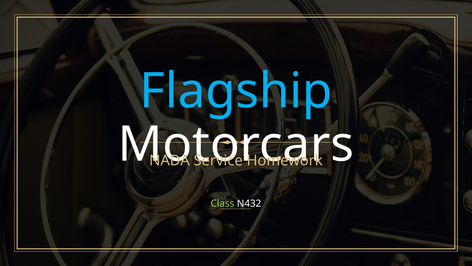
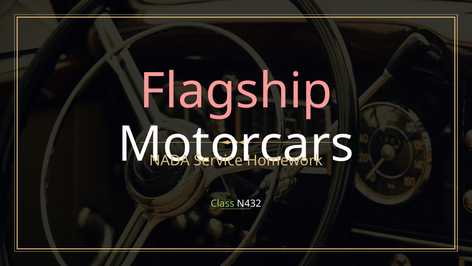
Flagship colour: light blue -> pink
